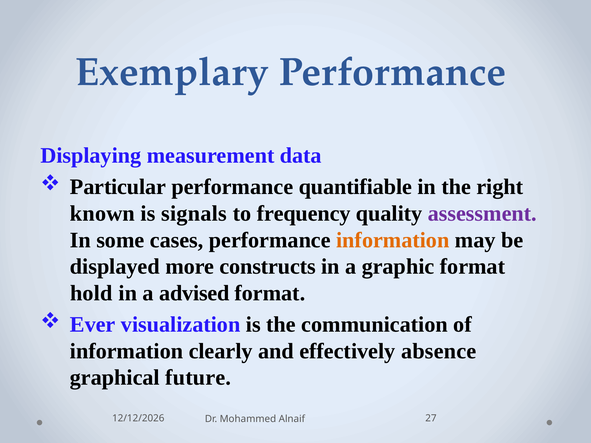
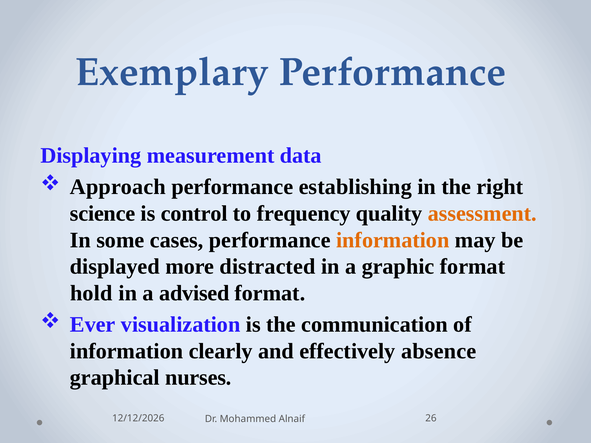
Particular: Particular -> Approach
quantifiable: quantifiable -> establishing
known: known -> science
signals: signals -> control
assessment colour: purple -> orange
constructs: constructs -> distracted
future: future -> nurses
27: 27 -> 26
